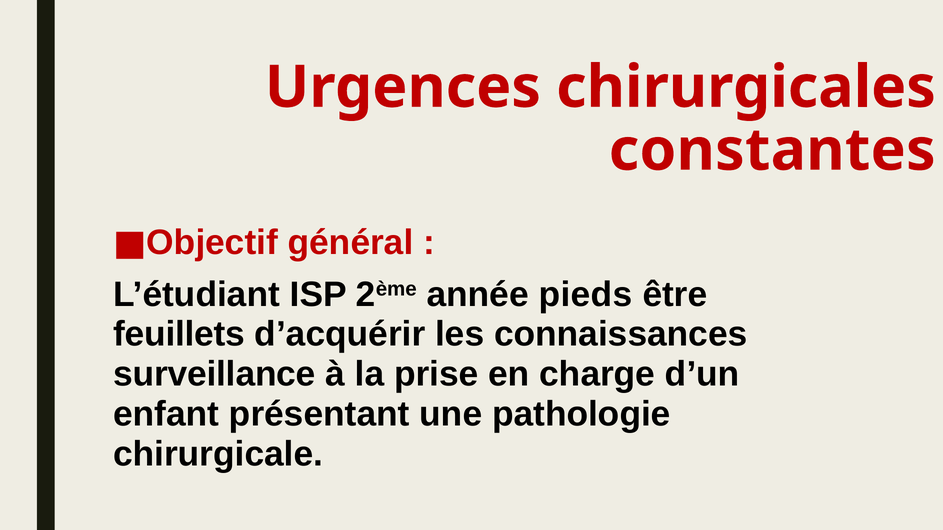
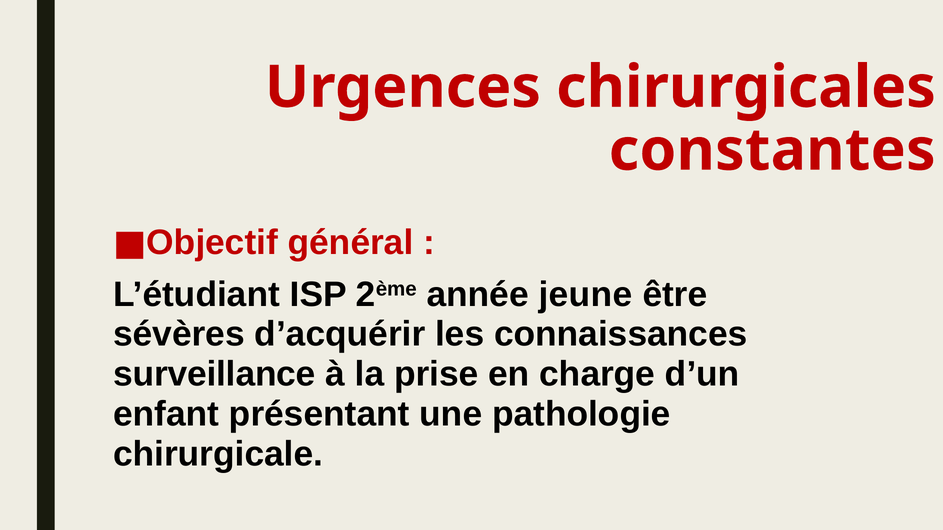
pieds: pieds -> jeune
feuillets: feuillets -> sévères
